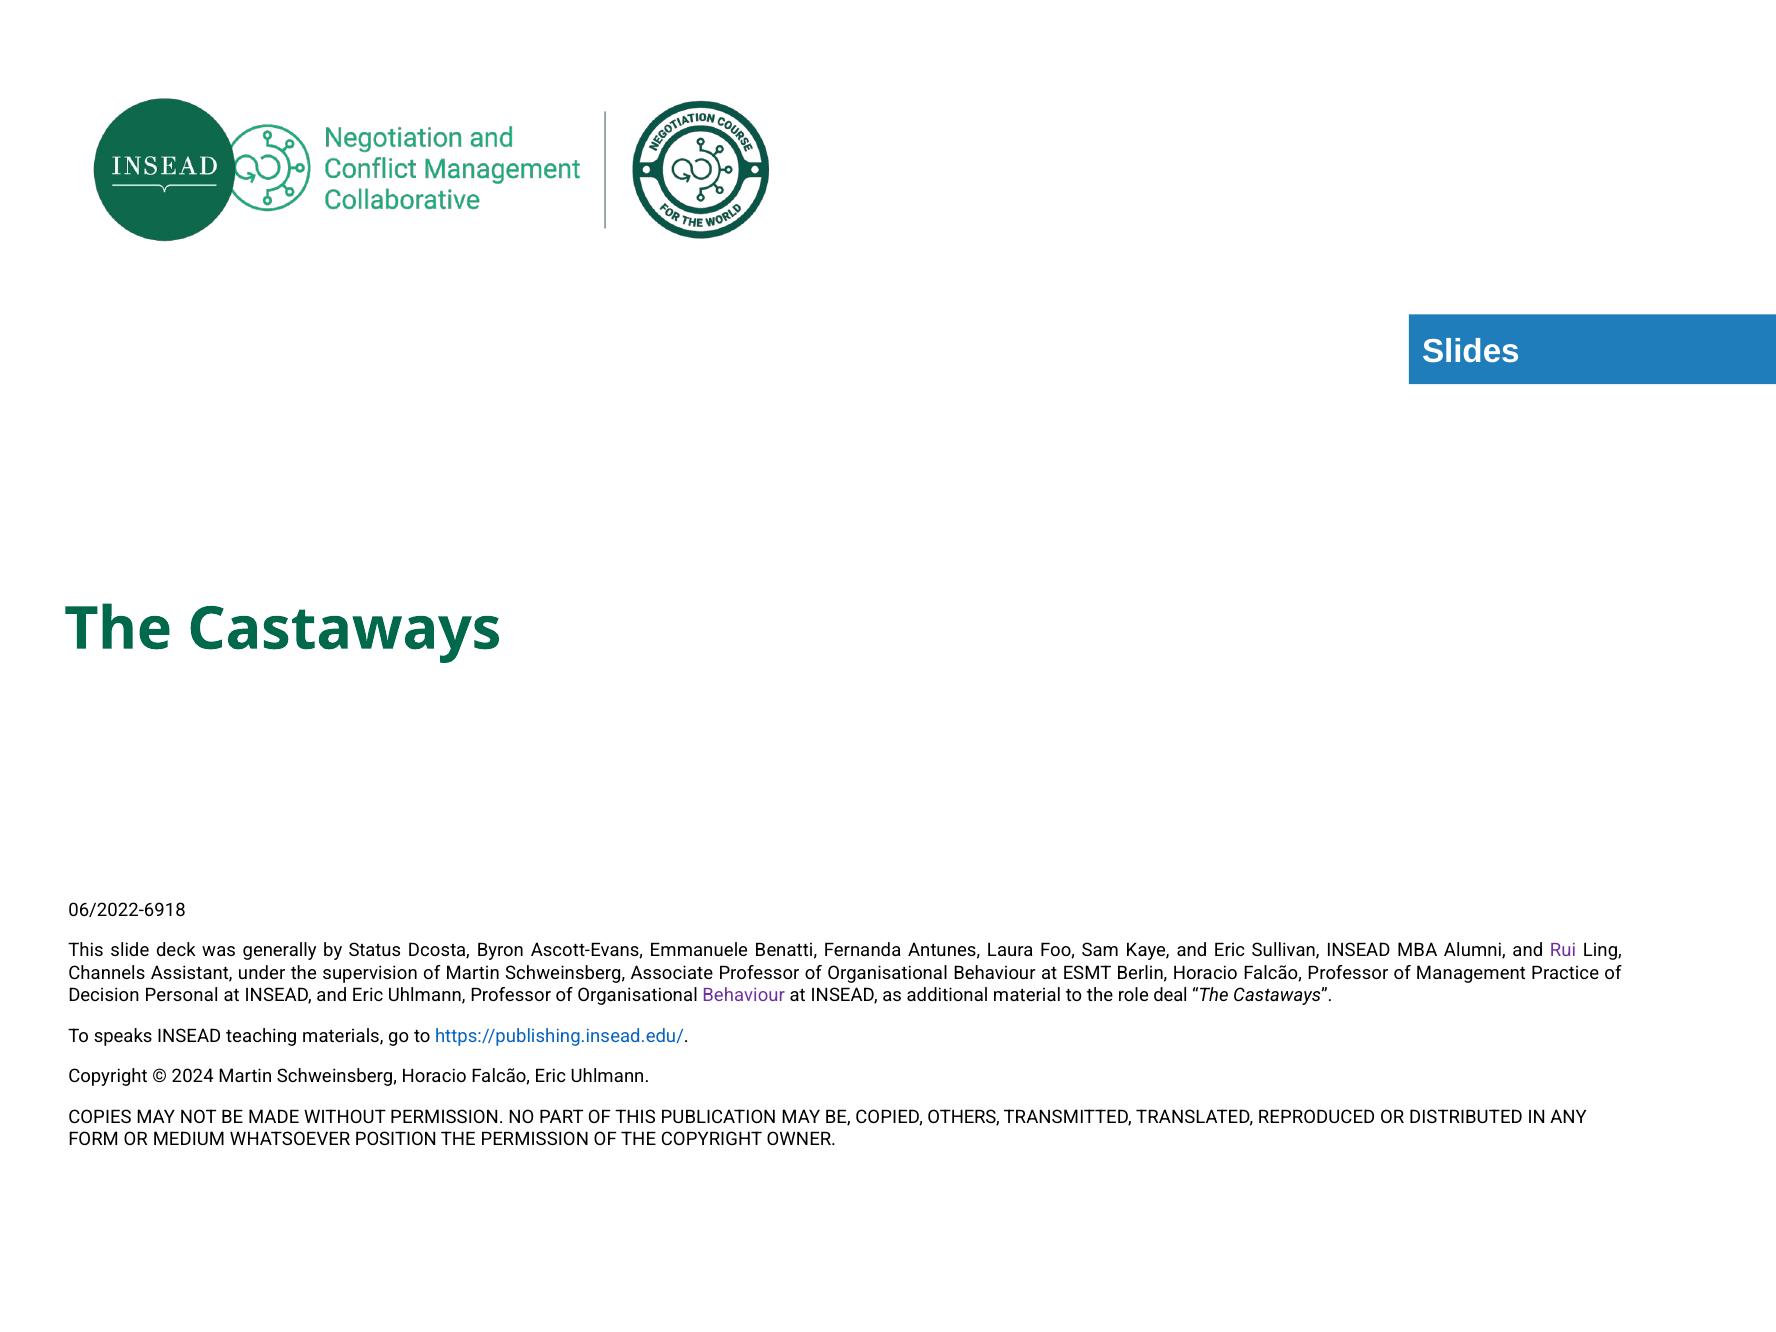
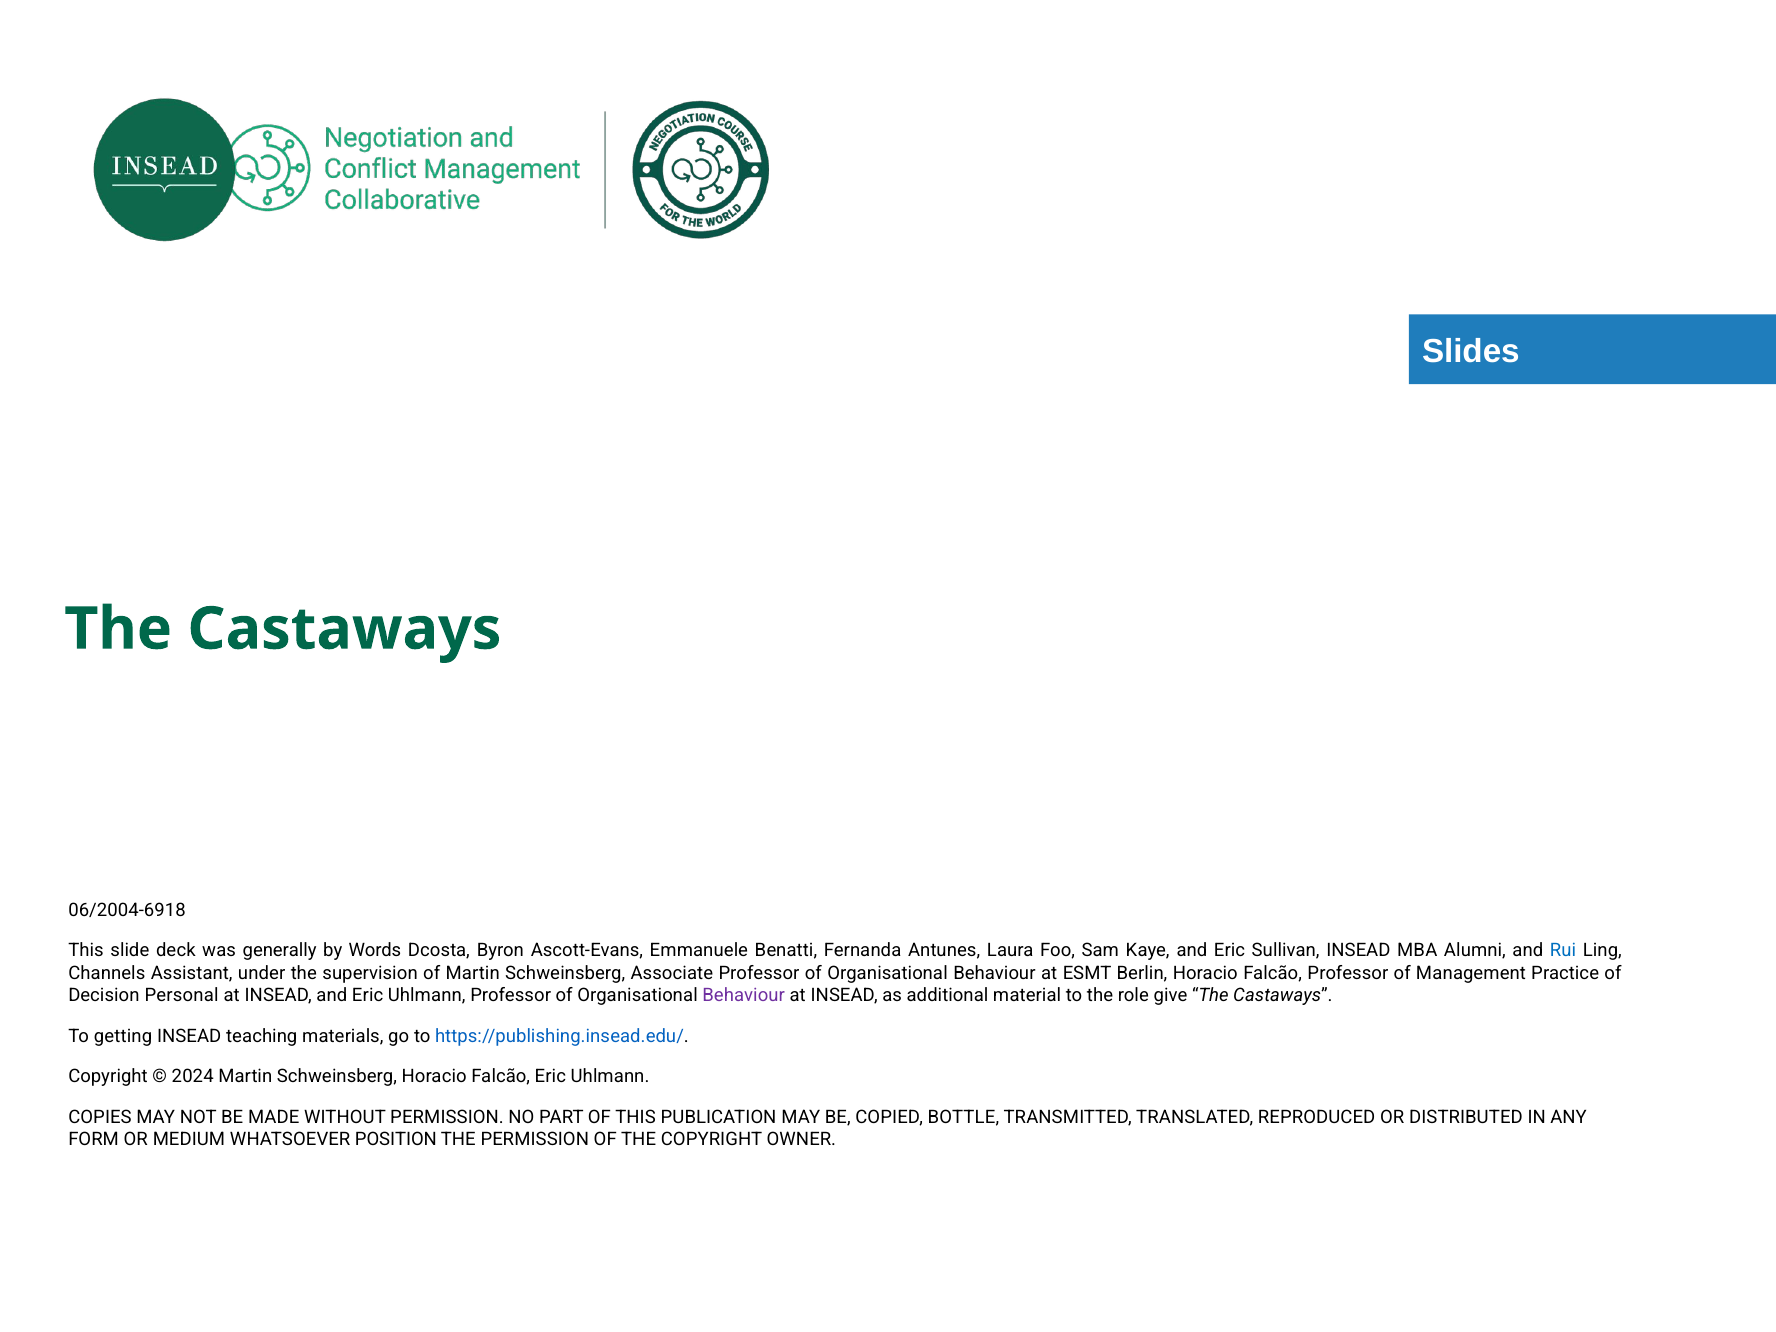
06/2022-6918: 06/2022-6918 -> 06/2004-6918
Status: Status -> Words
Rui colour: purple -> blue
deal: deal -> give
speaks: speaks -> getting
OTHERS: OTHERS -> BOTTLE
